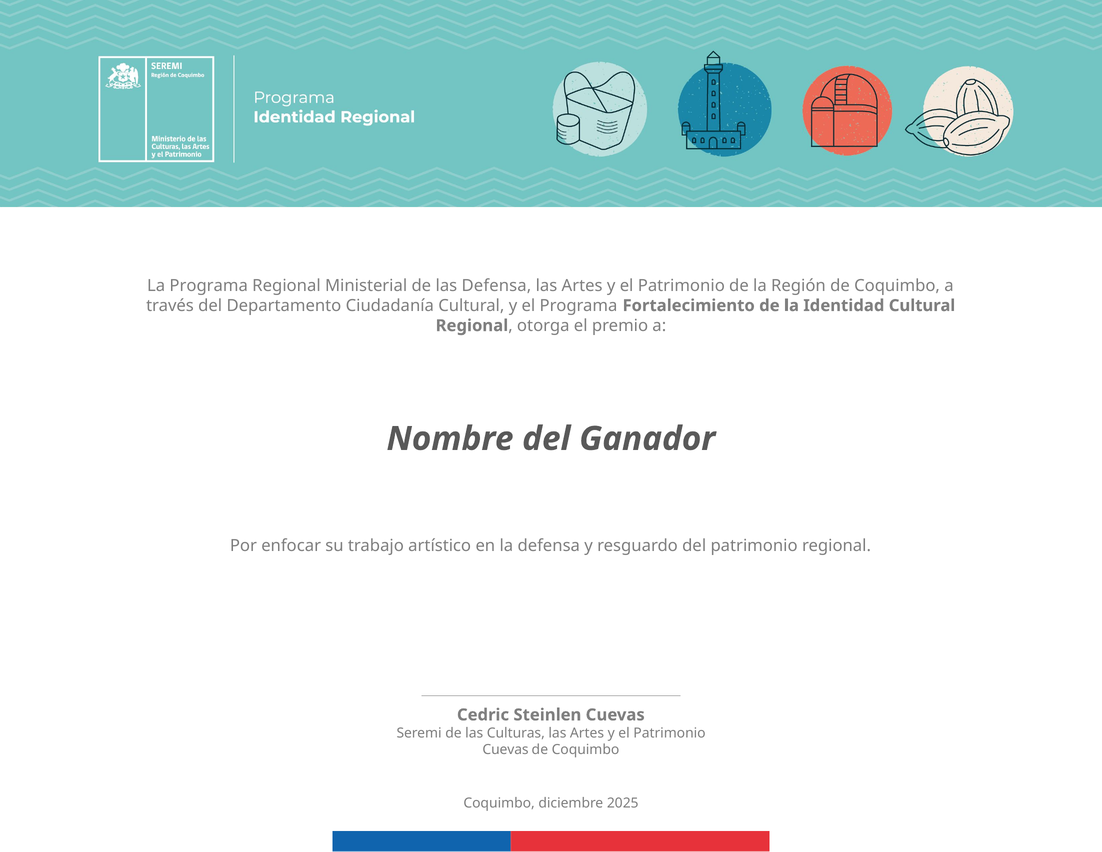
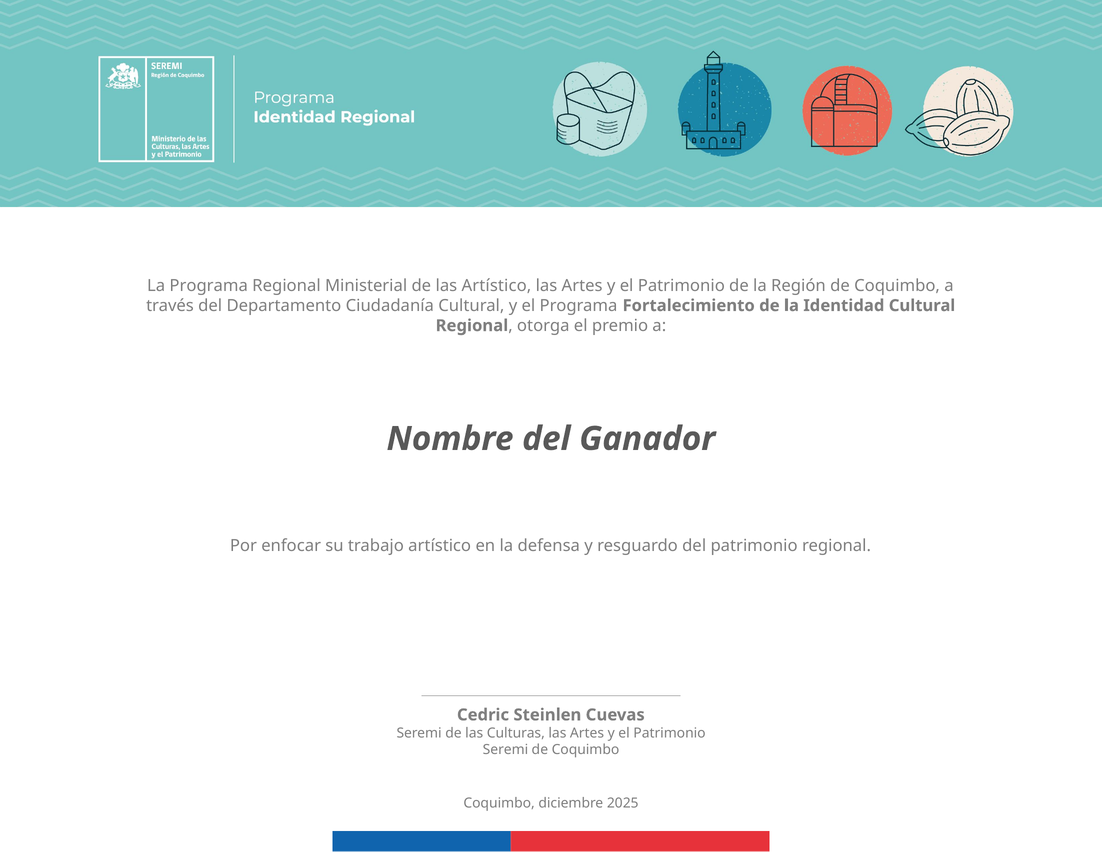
las Defensa: Defensa -> Artístico
Cuevas at (506, 749): Cuevas -> Seremi
